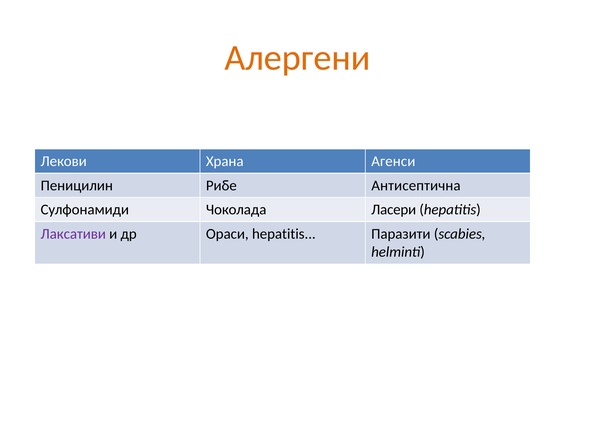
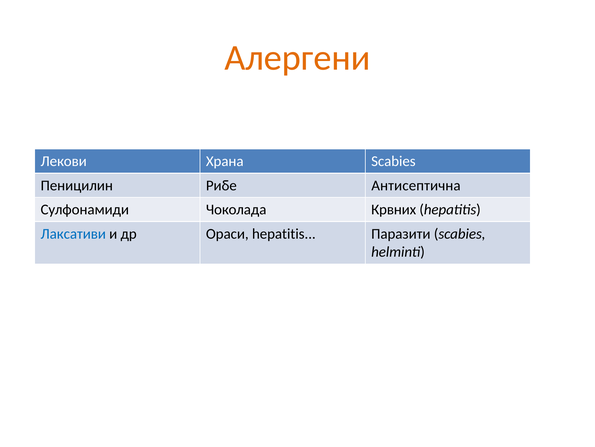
Храна Агенси: Агенси -> Scabies
Ласери: Ласери -> Крвних
Лаксативи colour: purple -> blue
